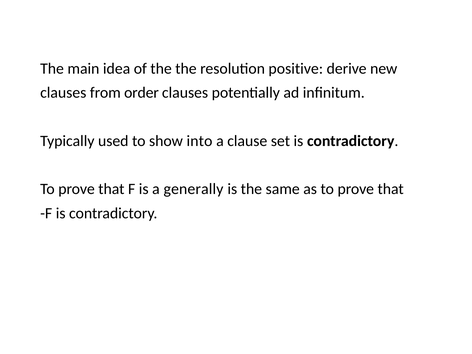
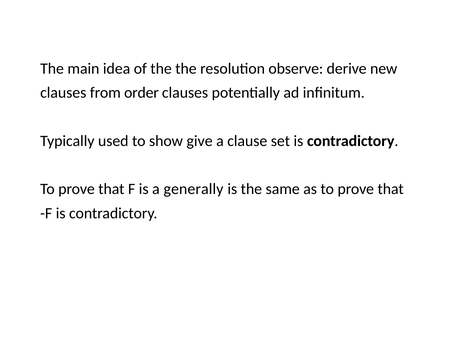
positive: positive -> observe
into: into -> give
